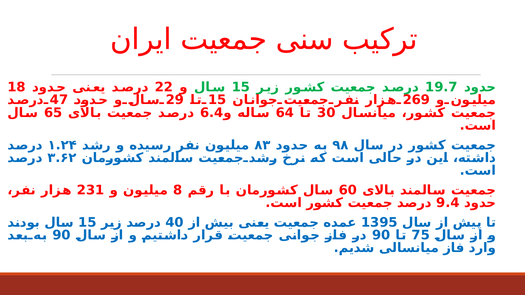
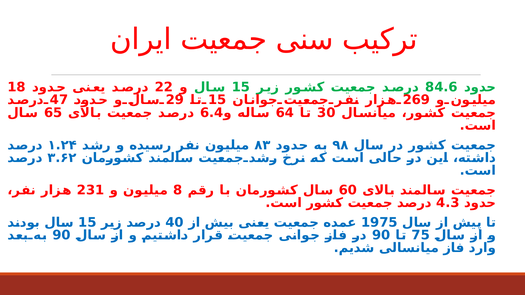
19.7: 19.7 -> 84.6
9.4: 9.4 -> 4.3
1395: 1395 -> 1975
